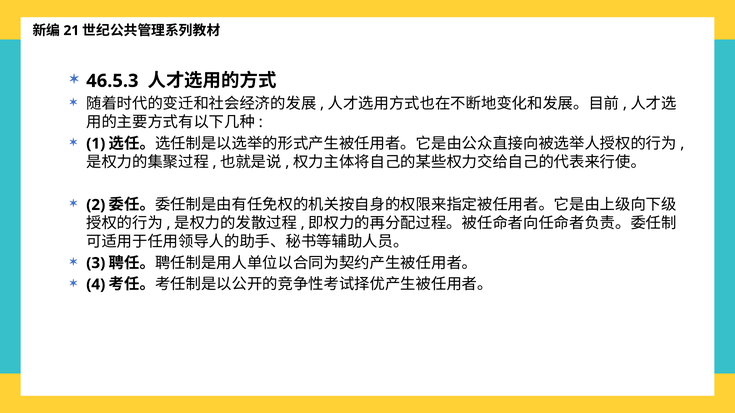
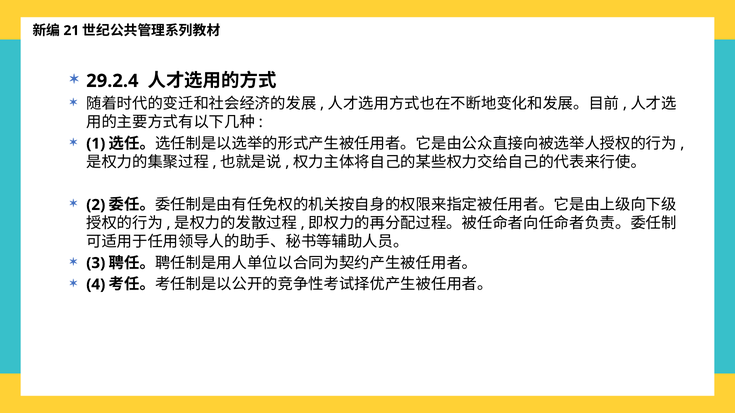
46.5.3: 46.5.3 -> 29.2.4
